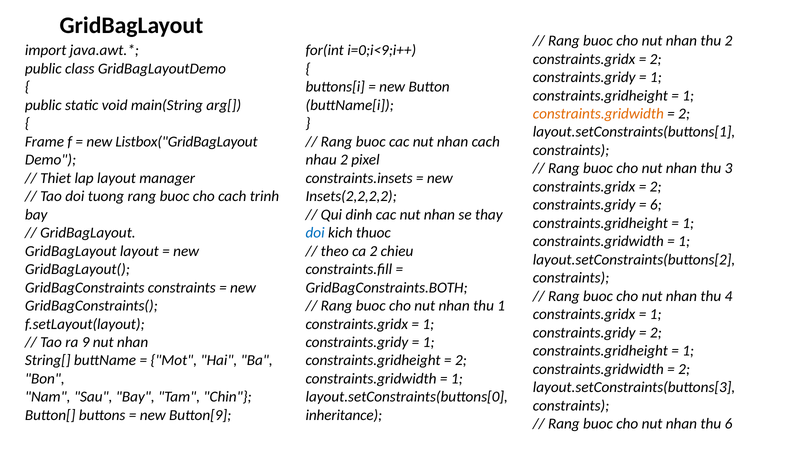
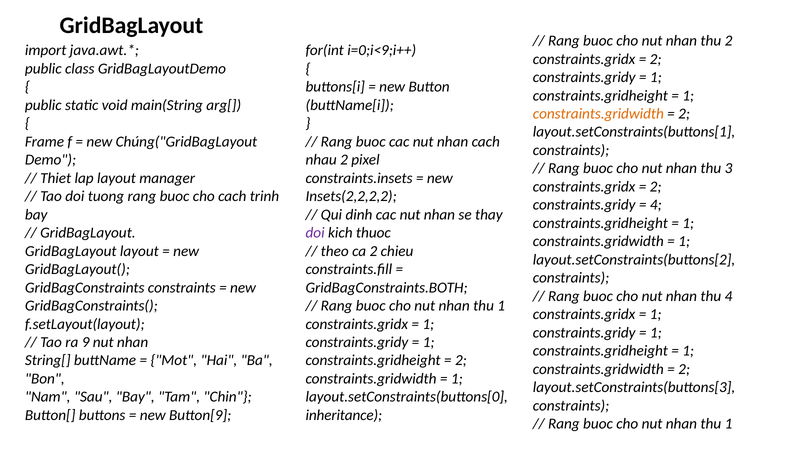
Listbox("GridBagLayout: Listbox("GridBagLayout -> Chúng("GridBagLayout
6 at (656, 205): 6 -> 4
doi at (315, 233) colour: blue -> purple
2 at (656, 333): 2 -> 1
6 at (729, 424): 6 -> 1
